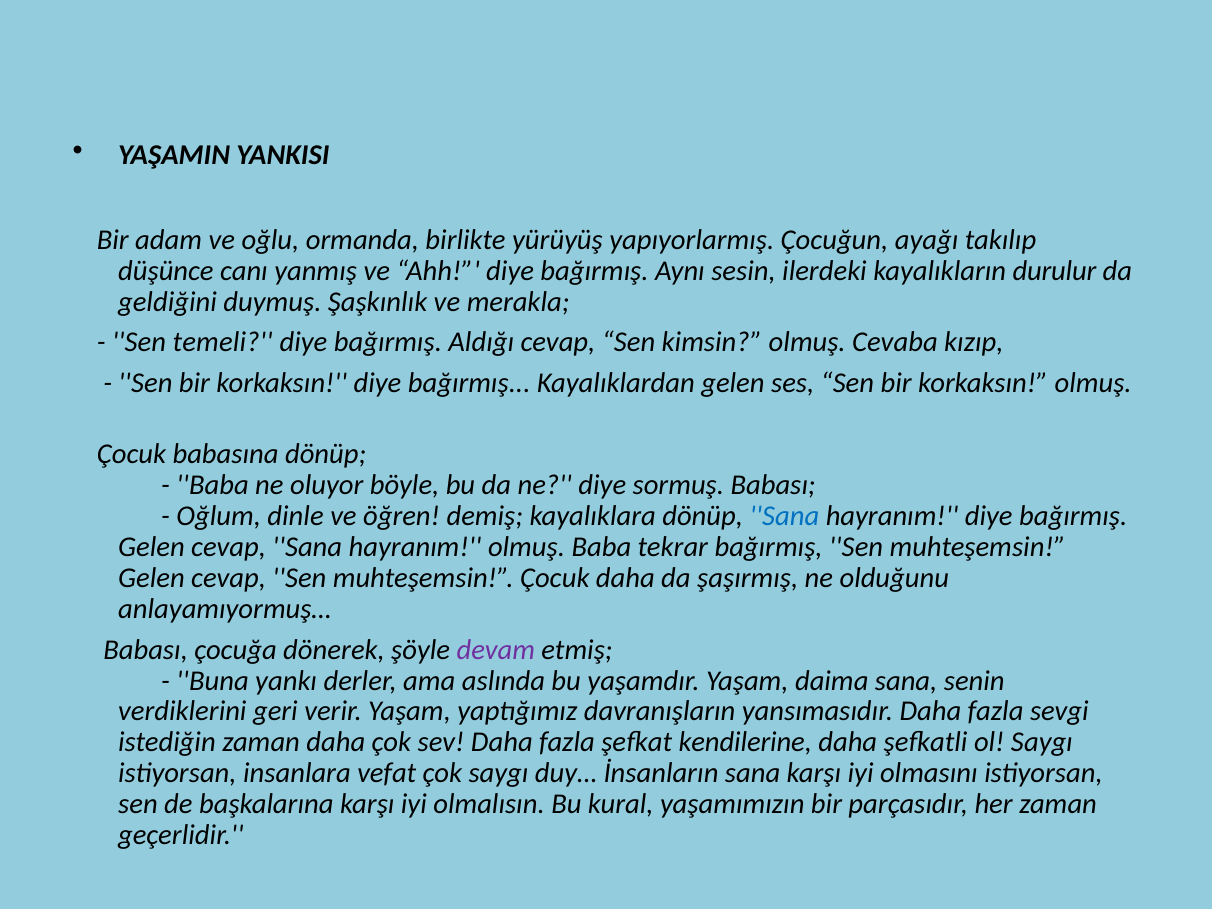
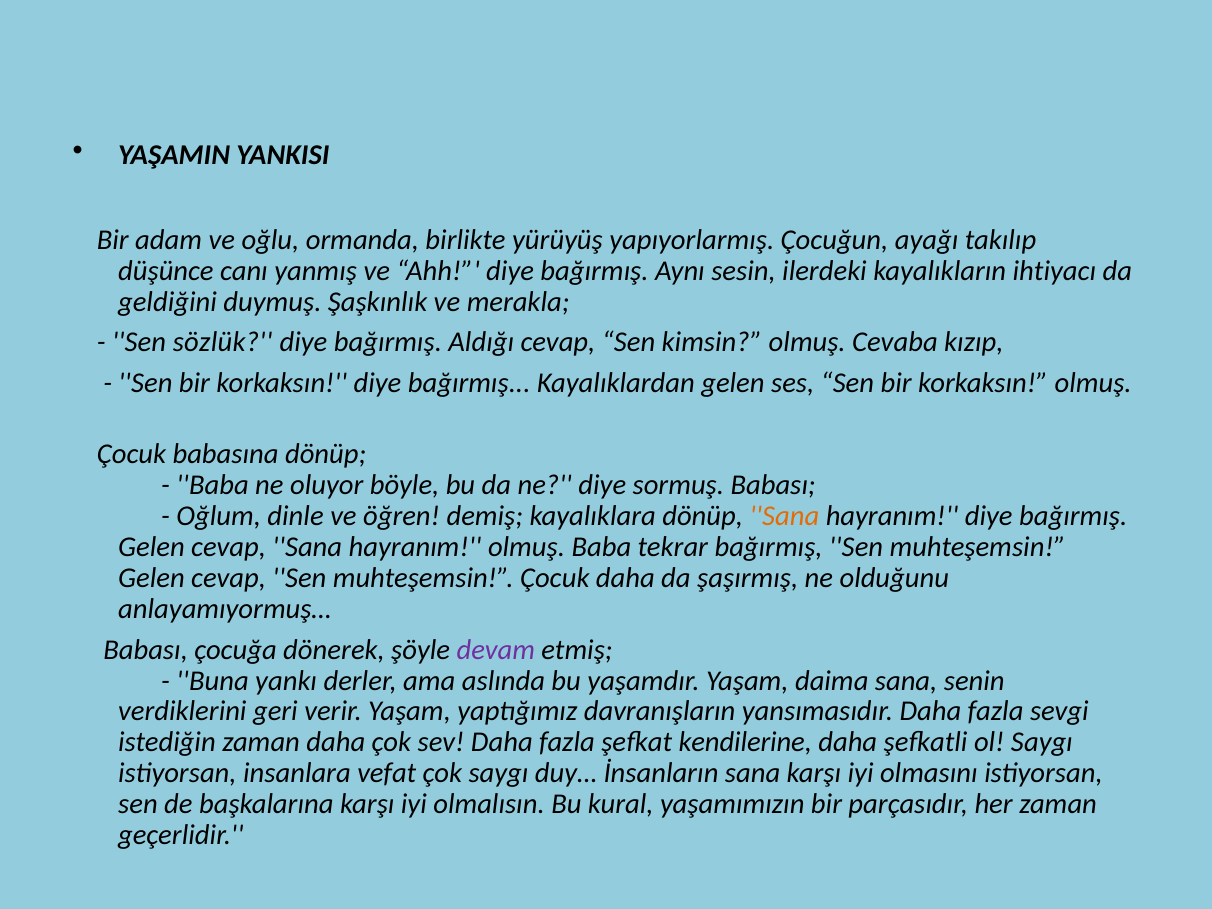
durulur: durulur -> ihtiyacı
temeli: temeli -> sözlük
Sana at (784, 516) colour: blue -> orange
